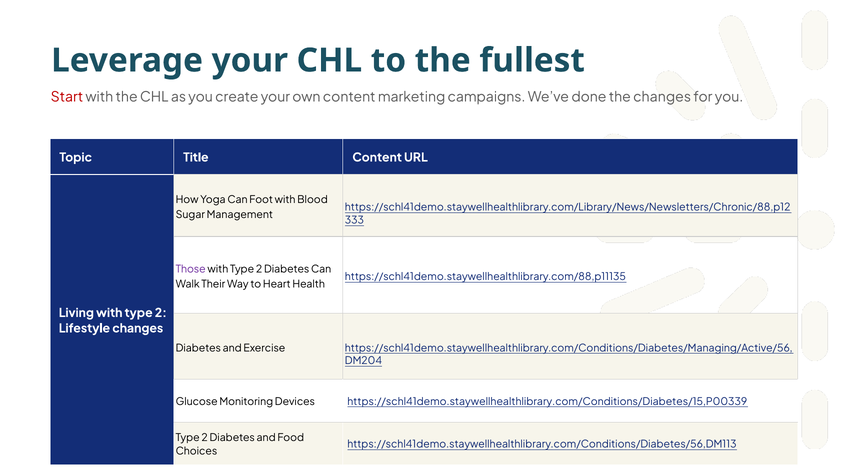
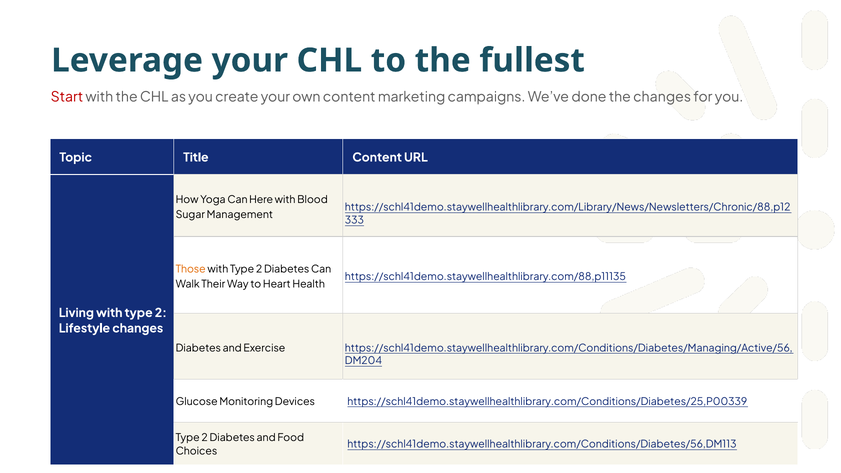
Foot: Foot -> Here
Those colour: purple -> orange
https://schl41demo.staywellhealthlibrary.com/Conditions/Diabetes/15,P00339: https://schl41demo.staywellhealthlibrary.com/Conditions/Diabetes/15,P00339 -> https://schl41demo.staywellhealthlibrary.com/Conditions/Diabetes/25,P00339
